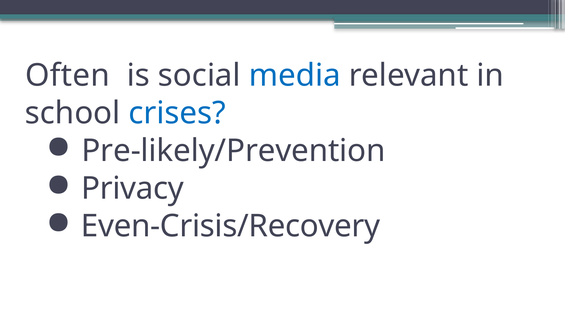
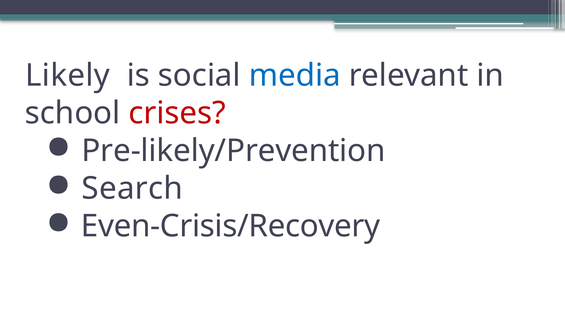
Often: Often -> Likely
crises colour: blue -> red
Privacy: Privacy -> Search
